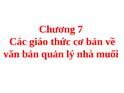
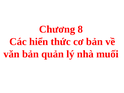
7: 7 -> 8
giáo: giáo -> hiển
